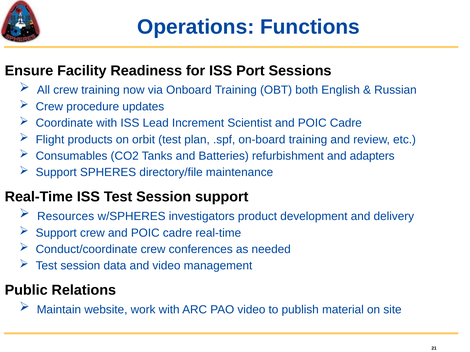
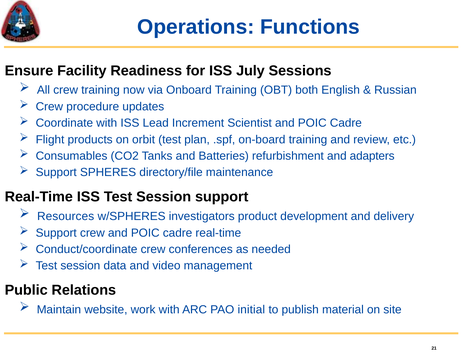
Port: Port -> July
PAO video: video -> initial
